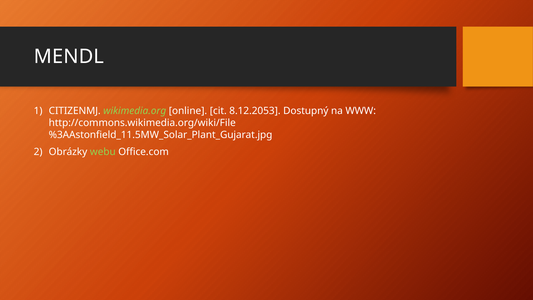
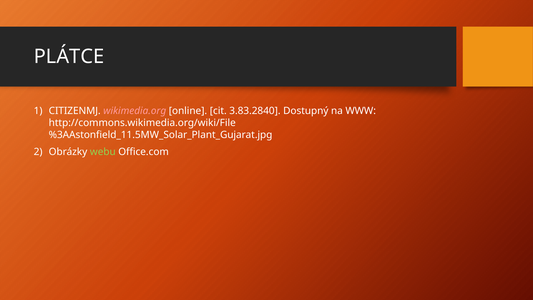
MENDL: MENDL -> PLÁTCE
wikimedia.org colour: light green -> pink
8.12.2053: 8.12.2053 -> 3.83.2840
